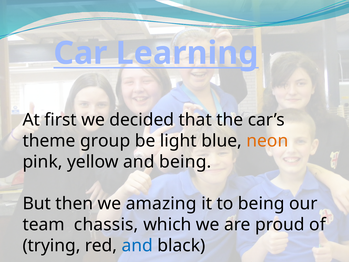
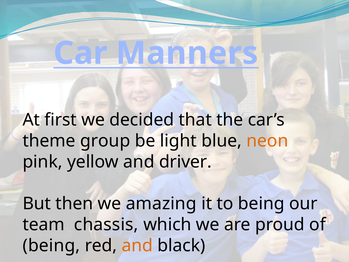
Learning: Learning -> Manners
and being: being -> driver
trying at (52, 245): trying -> being
and at (137, 245) colour: blue -> orange
